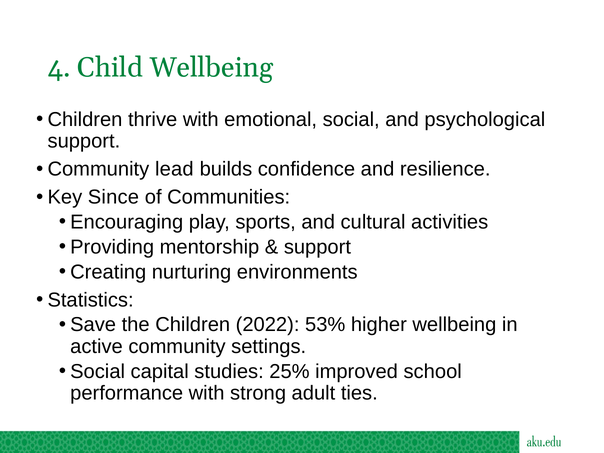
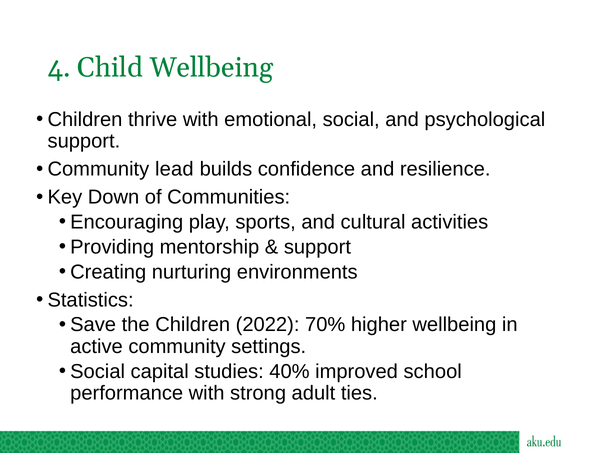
Since: Since -> Down
53%: 53% -> 70%
25%: 25% -> 40%
